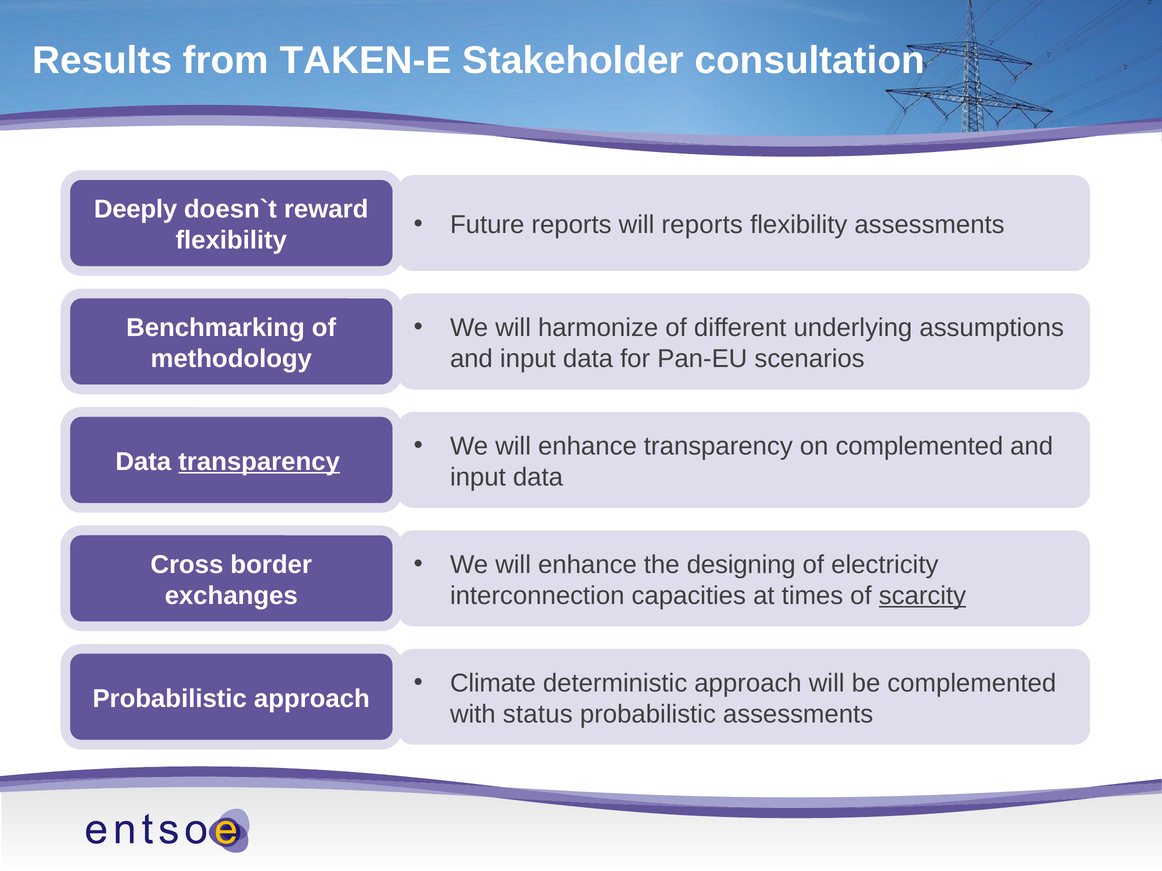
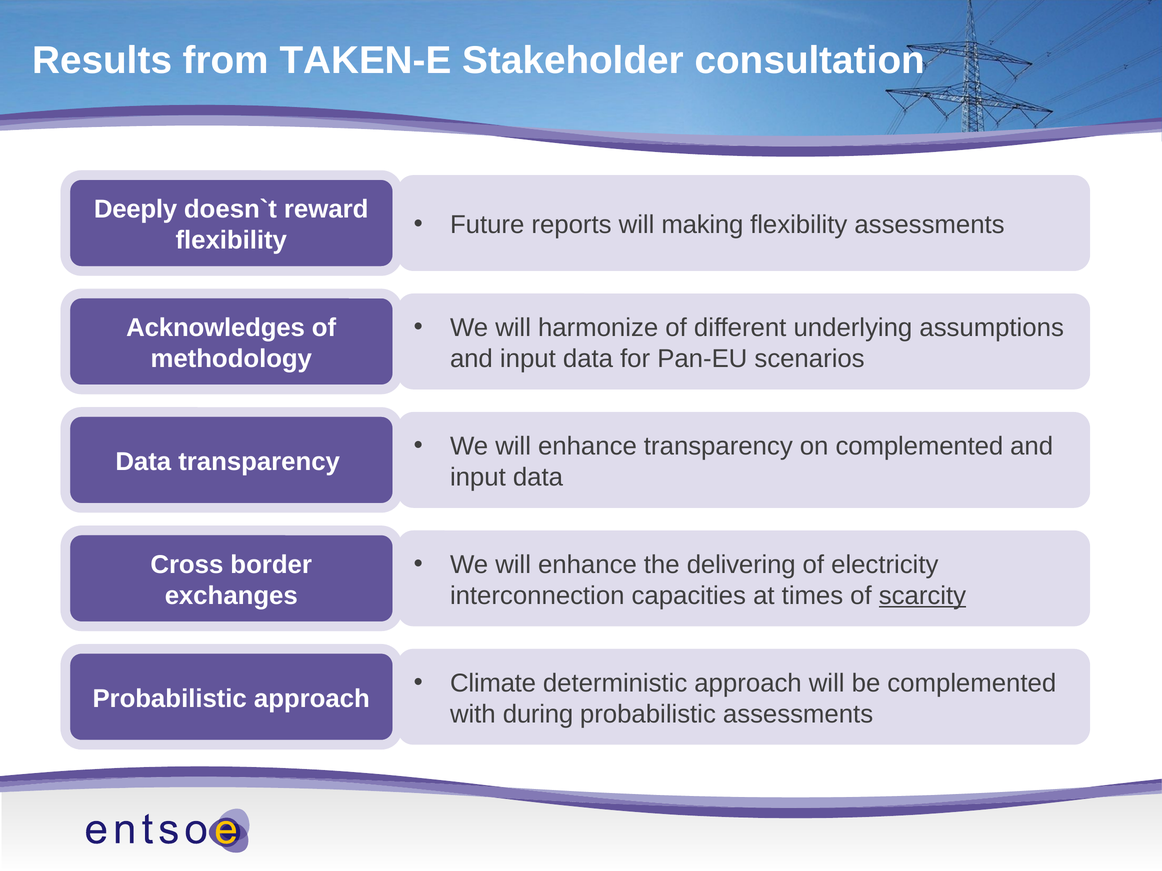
will reports: reports -> making
Benchmarking: Benchmarking -> Acknowledges
transparency at (259, 462) underline: present -> none
designing: designing -> delivering
status: status -> during
